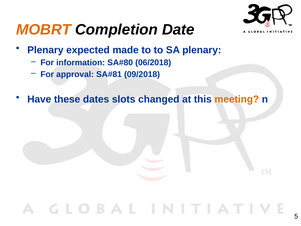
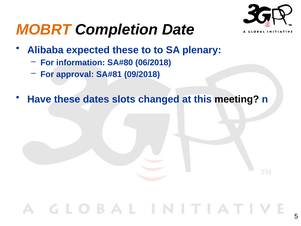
Plenary at (45, 50): Plenary -> Alibaba
expected made: made -> these
meeting colour: orange -> black
